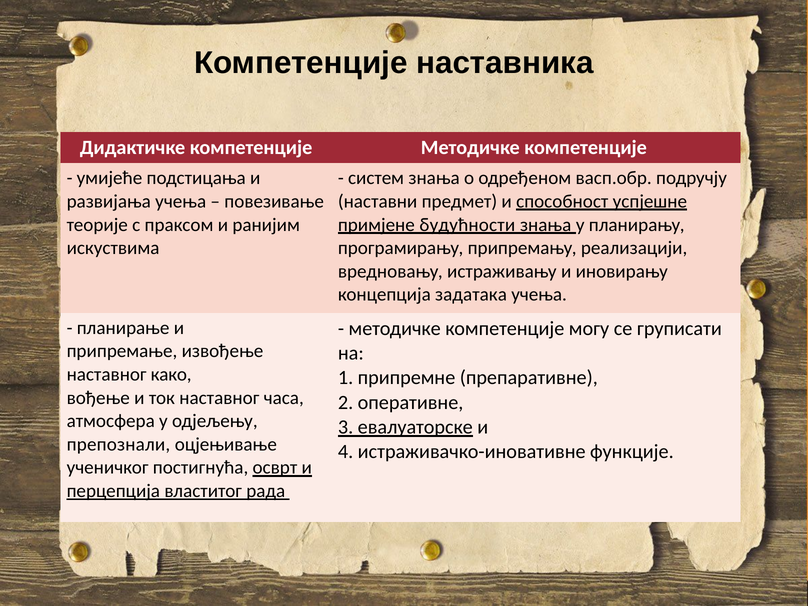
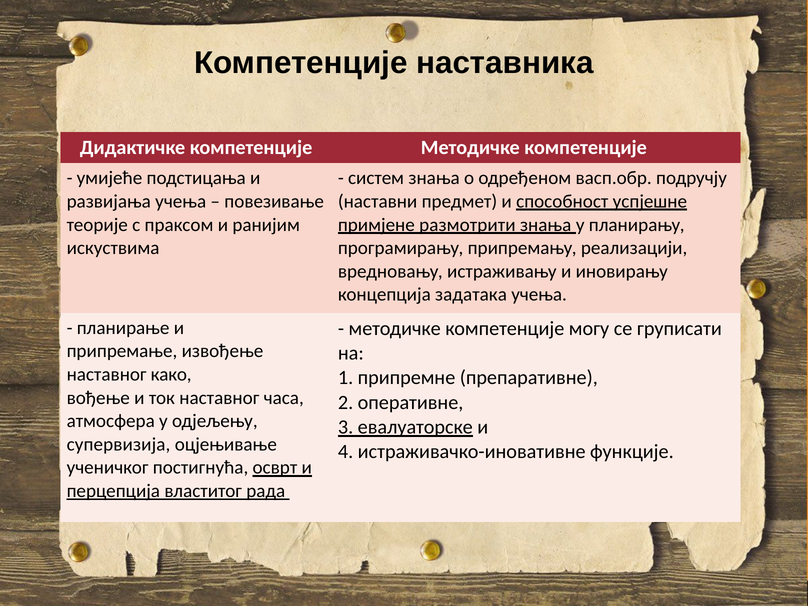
будућности: будућности -> размотрити
препознали: препознали -> супервизија
